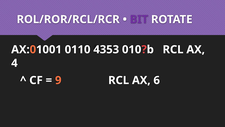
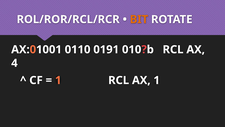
BIT colour: purple -> orange
4353: 4353 -> 0191
9 at (58, 80): 9 -> 1
AX 6: 6 -> 1
